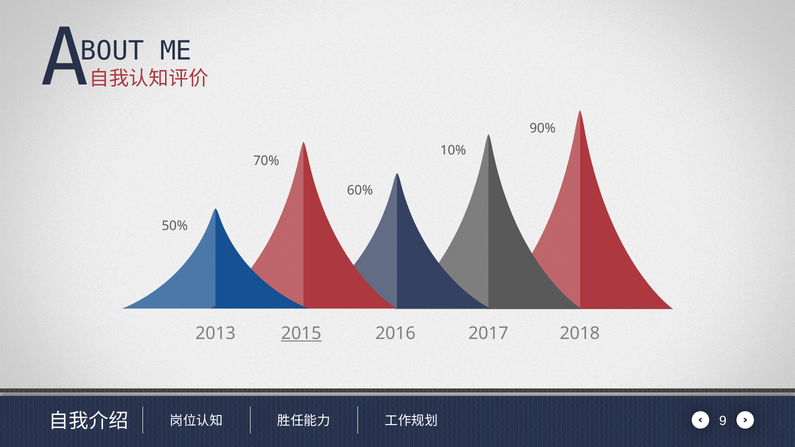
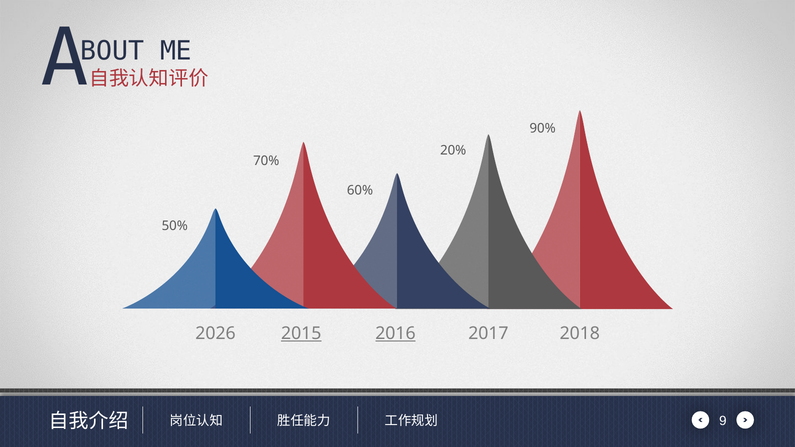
10%: 10% -> 20%
2013: 2013 -> 2026
2016 underline: none -> present
